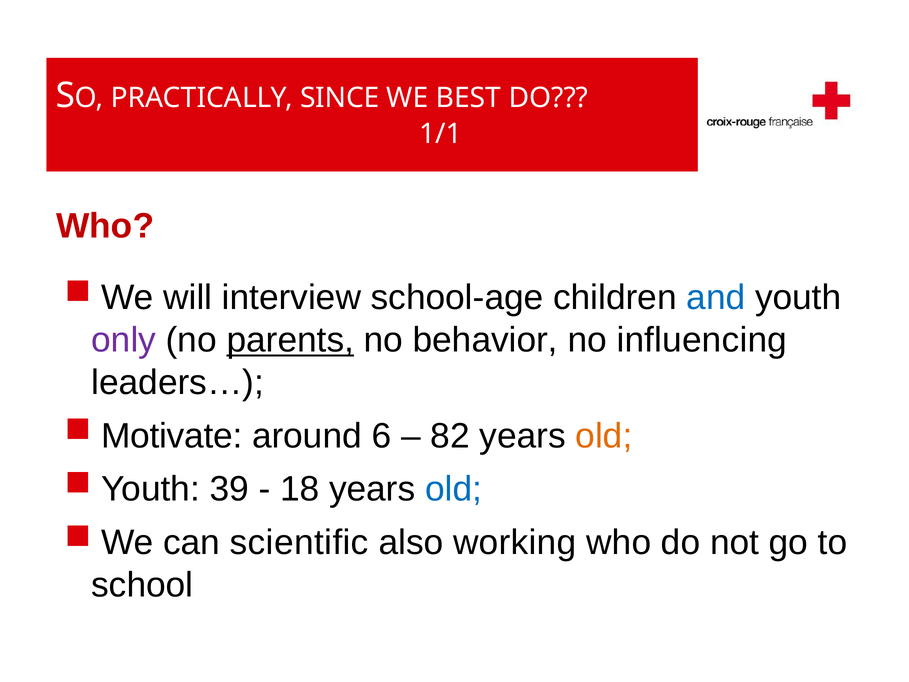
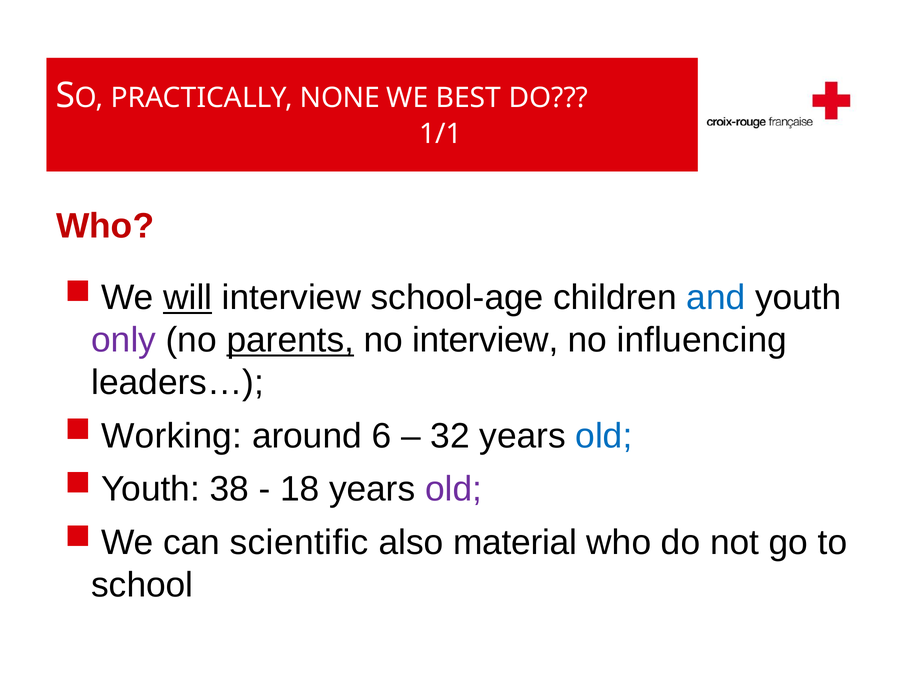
SINCE: SINCE -> NONE
will underline: none -> present
no behavior: behavior -> interview
Motivate: Motivate -> Working
82: 82 -> 32
old at (604, 436) colour: orange -> blue
39: 39 -> 38
old at (454, 489) colour: blue -> purple
working: working -> material
